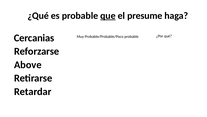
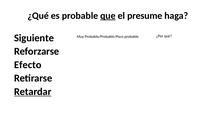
Cercanias: Cercanias -> Siguiente
Above: Above -> Efecto
Retardar underline: none -> present
